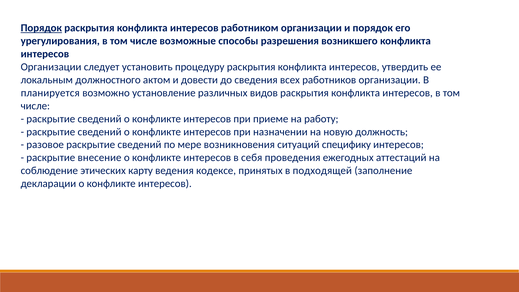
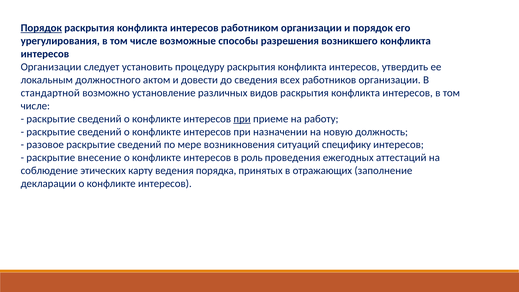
планируется: планируется -> стандартной
при at (242, 119) underline: none -> present
себя: себя -> роль
кодексе: кодексе -> порядка
подходящей: подходящей -> отражающих
